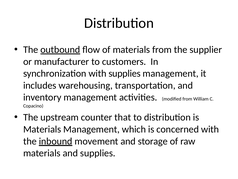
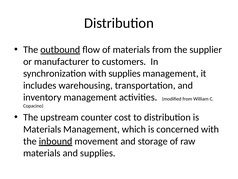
that: that -> cost
